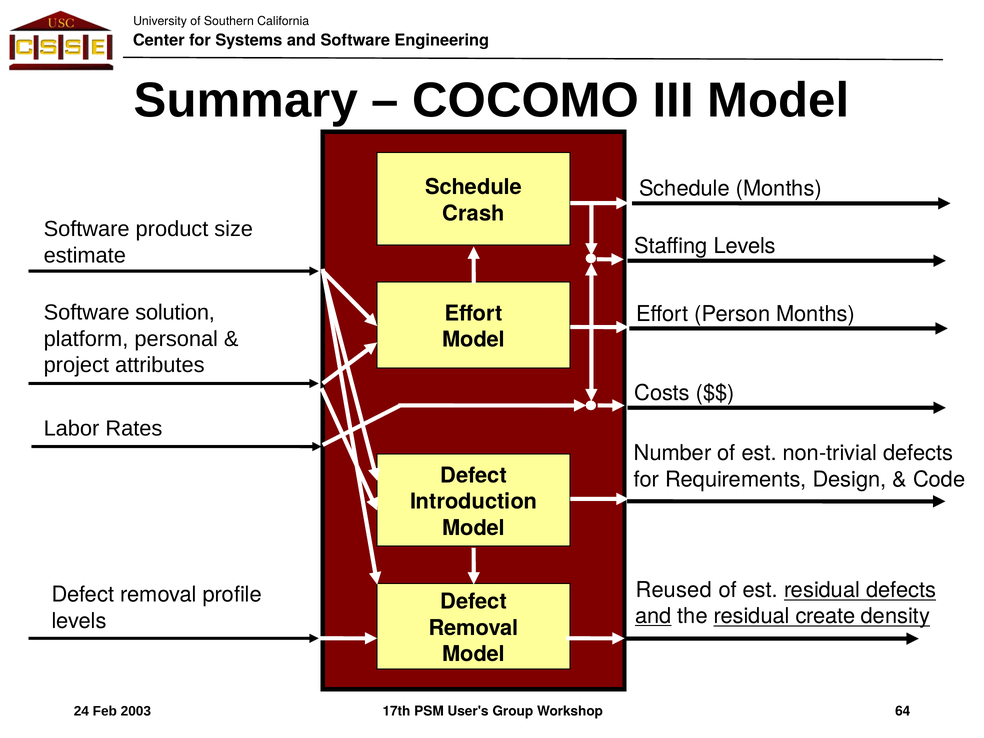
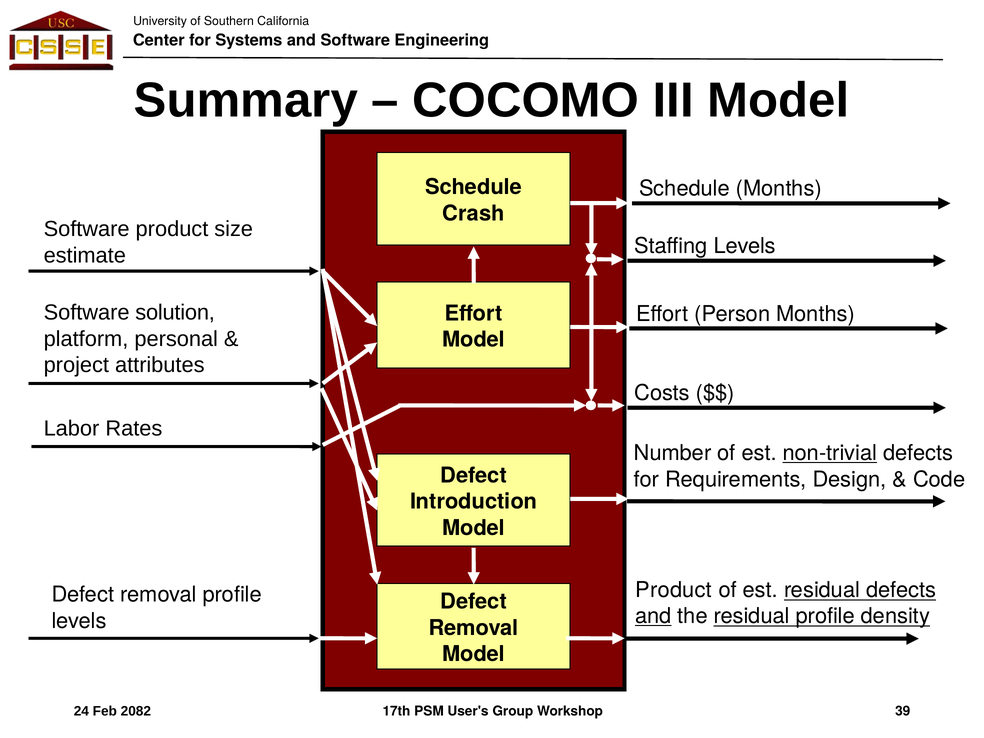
non-trivial underline: none -> present
Reused at (674, 590): Reused -> Product
residual create: create -> profile
2003: 2003 -> 2082
64: 64 -> 39
